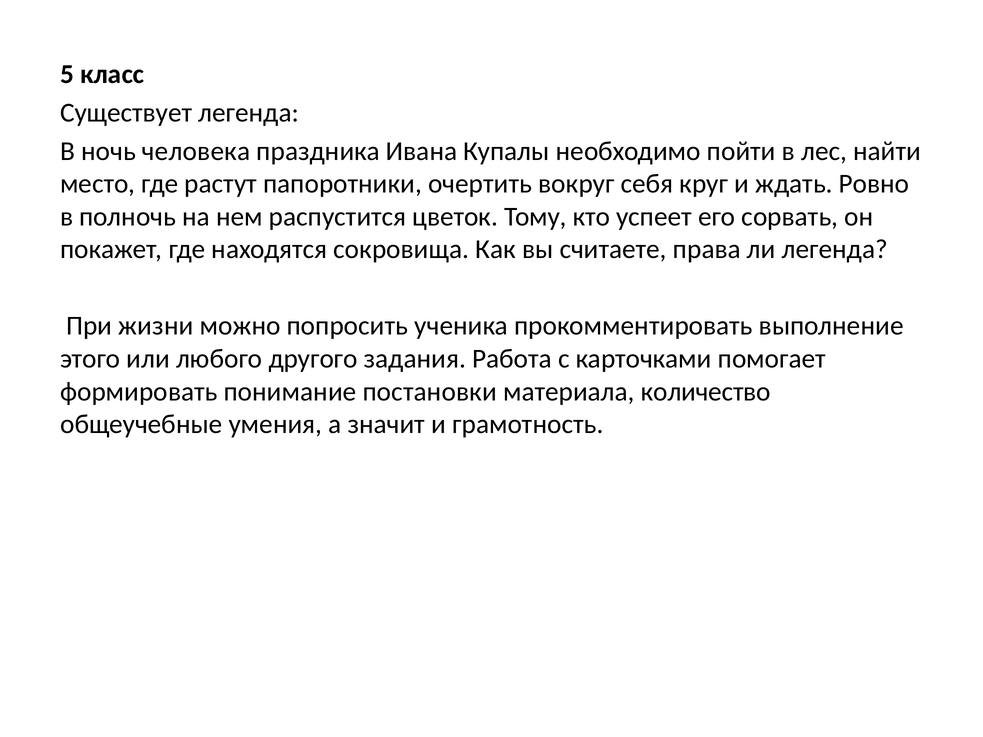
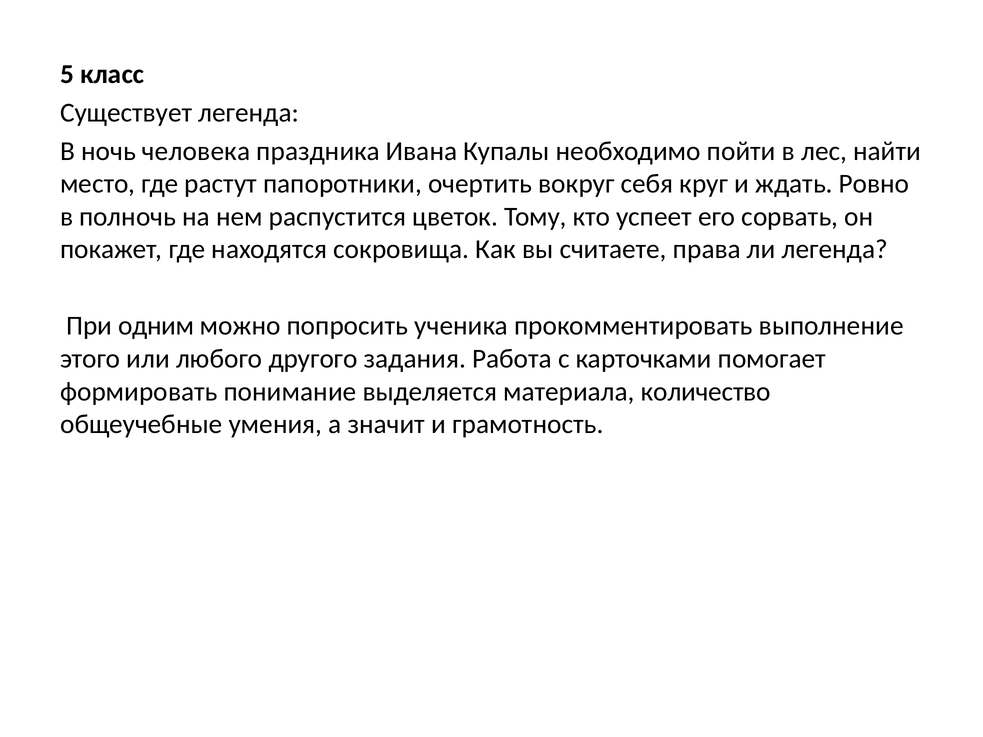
жизни: жизни -> одним
постановки: постановки -> выделяется
